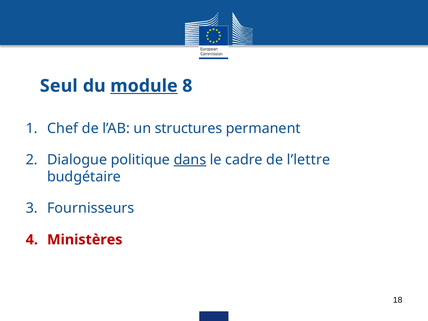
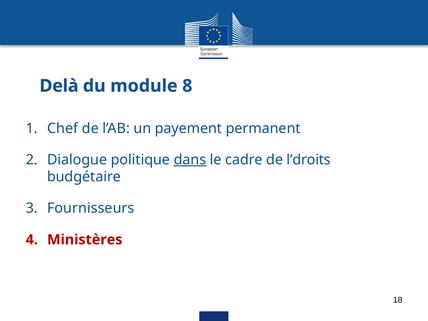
Seul: Seul -> Delà
module underline: present -> none
structures: structures -> payement
l’lettre: l’lettre -> l’droits
